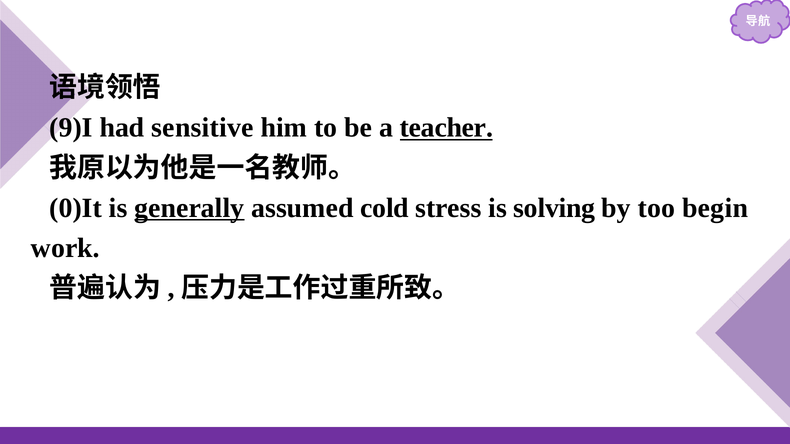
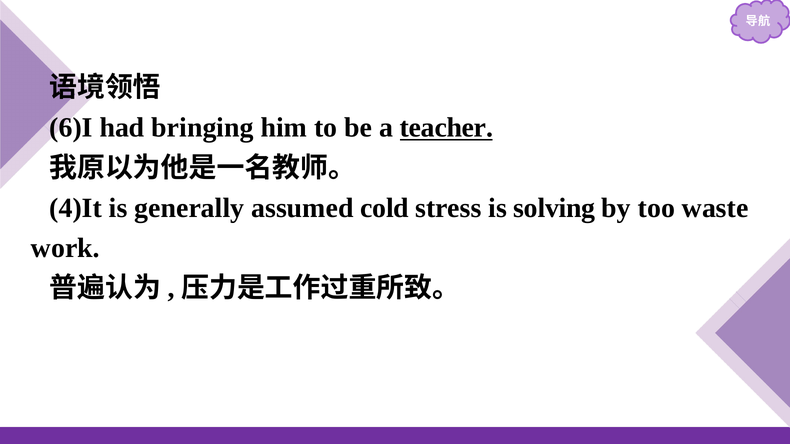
9)I: 9)I -> 6)I
sensitive: sensitive -> bringing
0)It: 0)It -> 4)It
generally underline: present -> none
begin: begin -> waste
